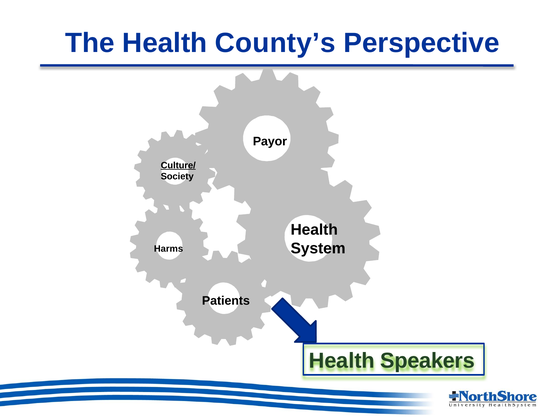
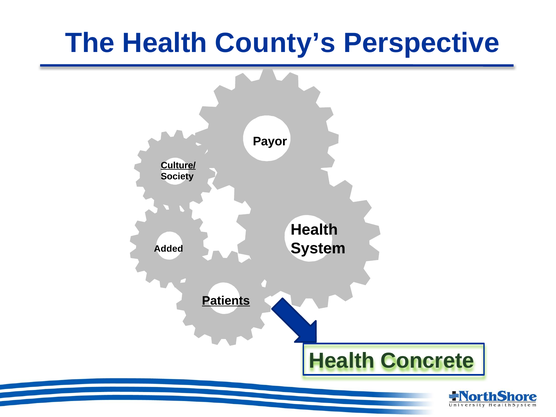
Harms: Harms -> Added
Patients underline: none -> present
Speakers: Speakers -> Concrete
